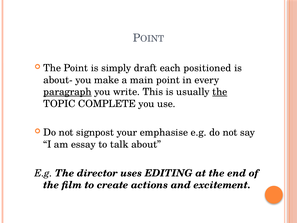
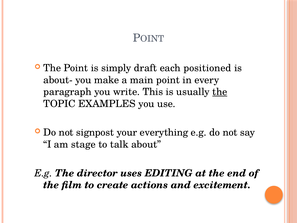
paragraph underline: present -> none
COMPLETE: COMPLETE -> EXAMPLES
emphasise: emphasise -> everything
essay: essay -> stage
